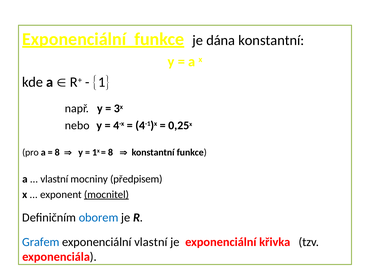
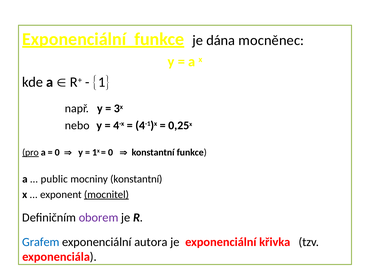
dána konstantní: konstantní -> mocněnec
pro underline: none -> present
8 at (57, 152): 8 -> 0
8 at (110, 152): 8 -> 0
vlastní at (54, 179): vlastní -> public
mocniny předpisem: předpisem -> konstantní
oborem colour: blue -> purple
exponenciální vlastní: vlastní -> autora
